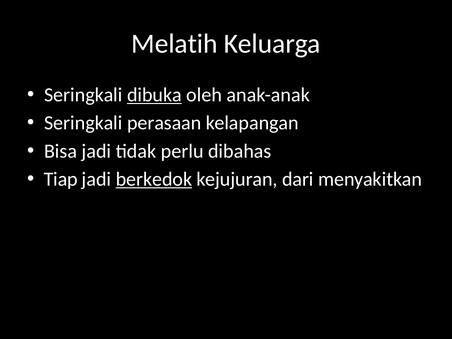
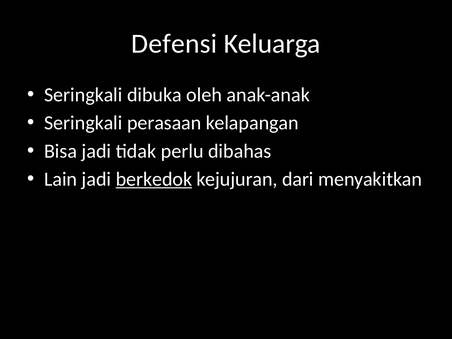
Melatih: Melatih -> Defensi
dibuka underline: present -> none
Tiap: Tiap -> Lain
